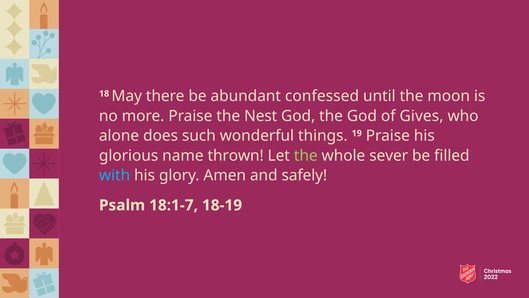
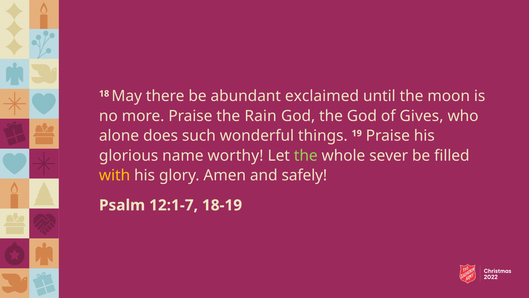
confessed: confessed -> exclaimed
Nest: Nest -> Rain
thrown: thrown -> worthy
with colour: light blue -> yellow
18:1-7: 18:1-7 -> 12:1-7
